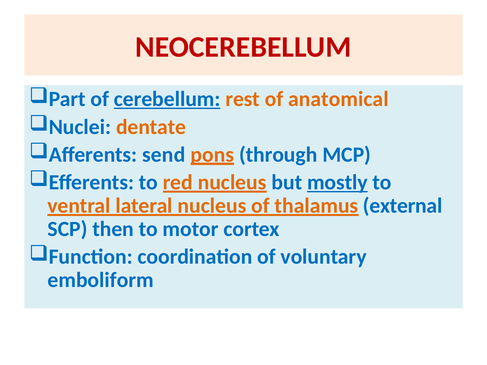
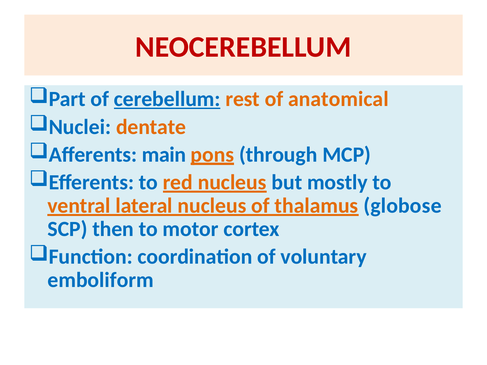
send: send -> main
mostly underline: present -> none
external: external -> globose
